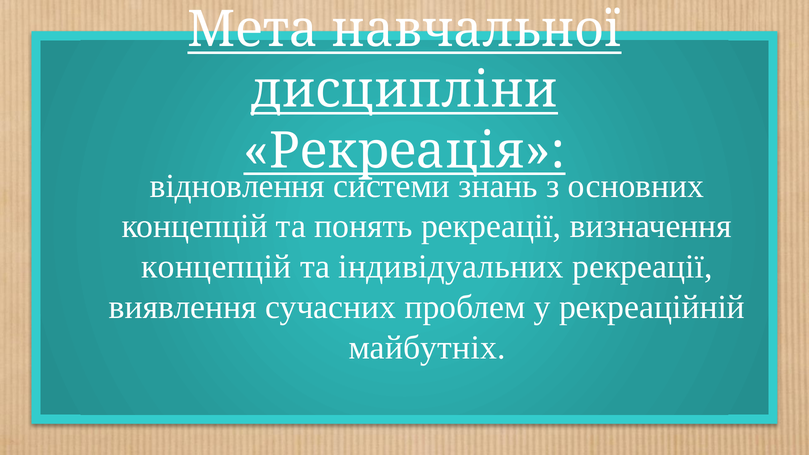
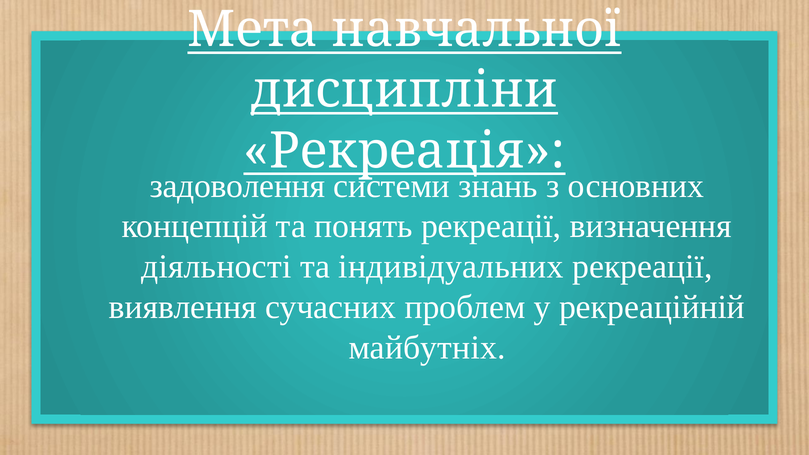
відновлення: відновлення -> задоволення
концепцій at (216, 267): концепцій -> діяльності
